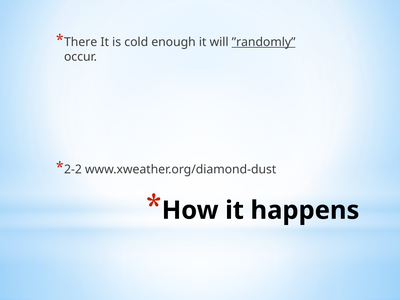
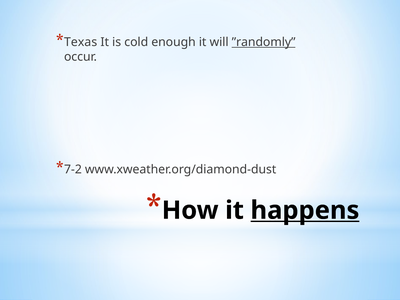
There: There -> Texas
2-2: 2-2 -> 7-2
happens underline: none -> present
